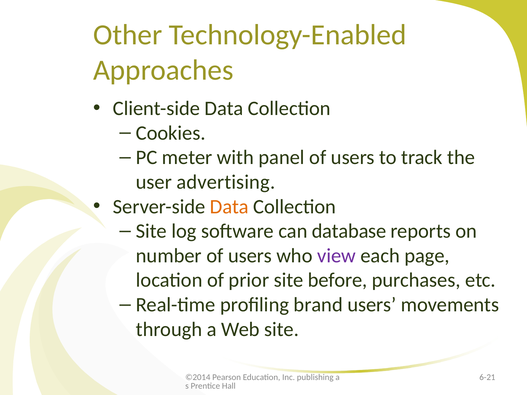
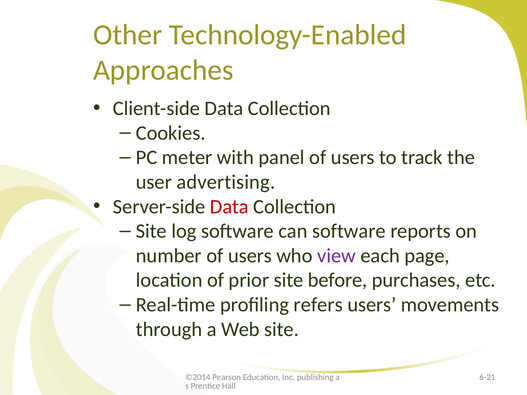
Data at (229, 207) colour: orange -> red
can database: database -> software
brand: brand -> refers
